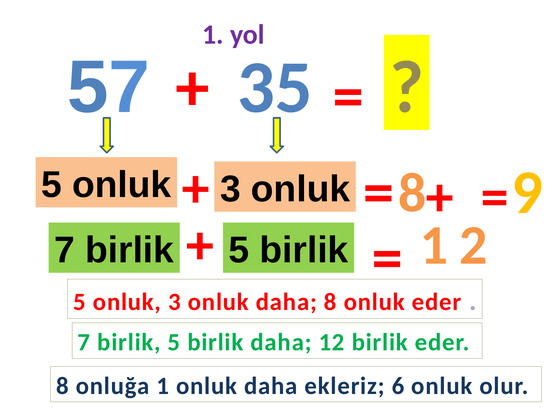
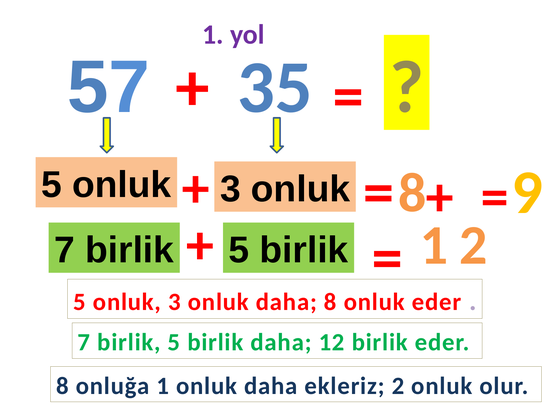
ekleriz 6: 6 -> 2
